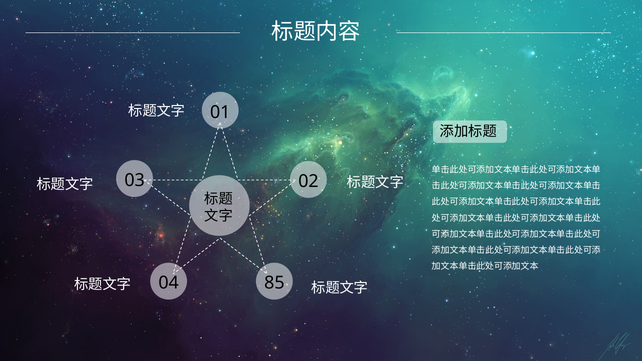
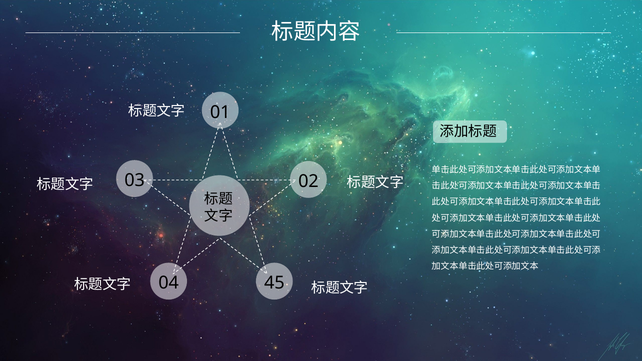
85: 85 -> 45
